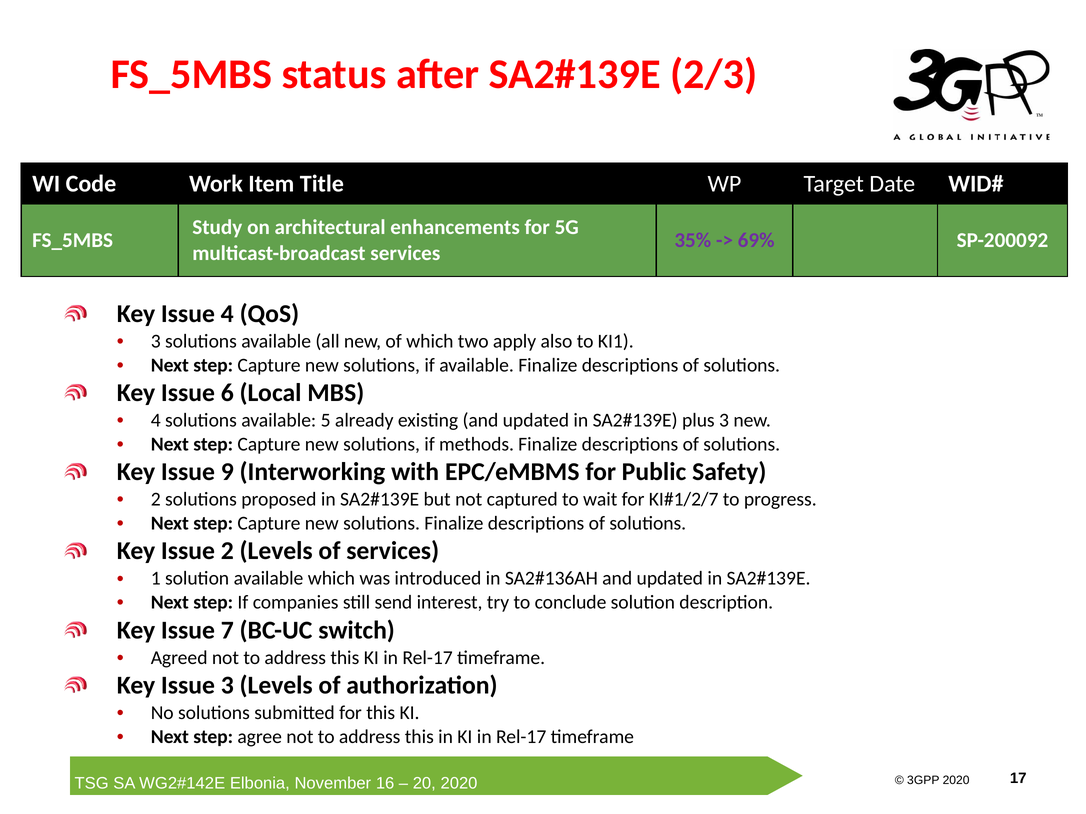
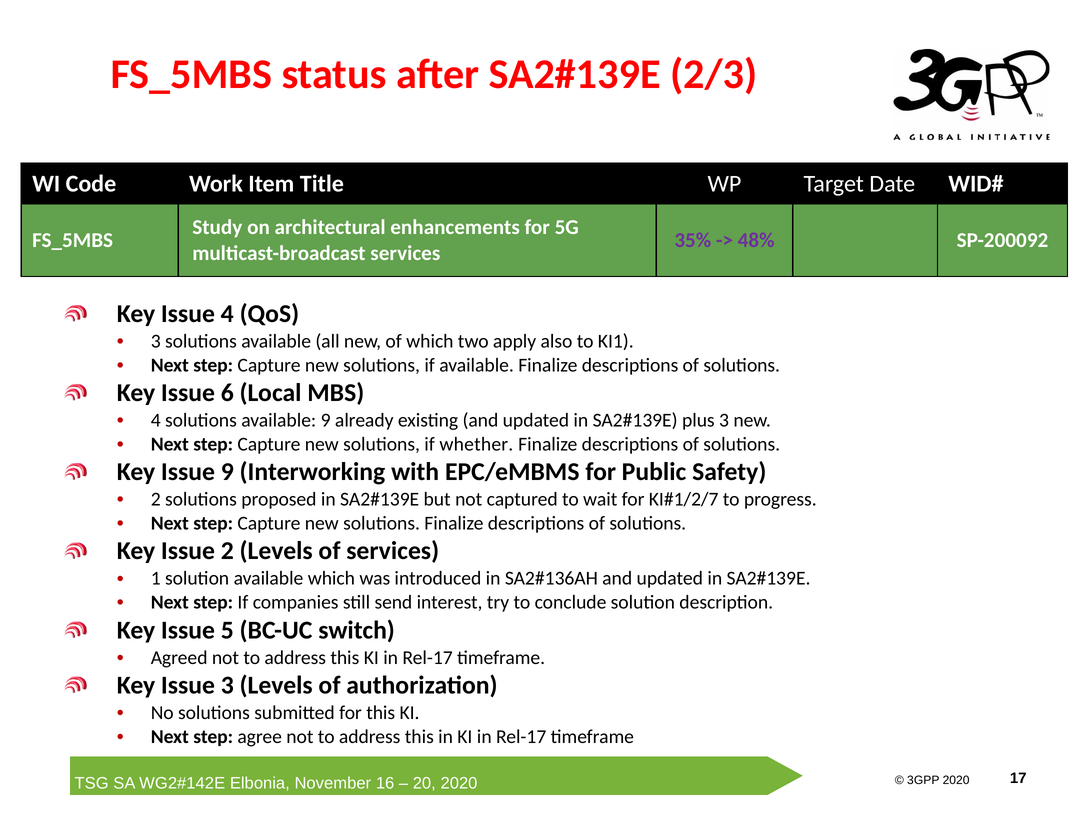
69%: 69% -> 48%
available 5: 5 -> 9
methods: methods -> whether
7: 7 -> 5
